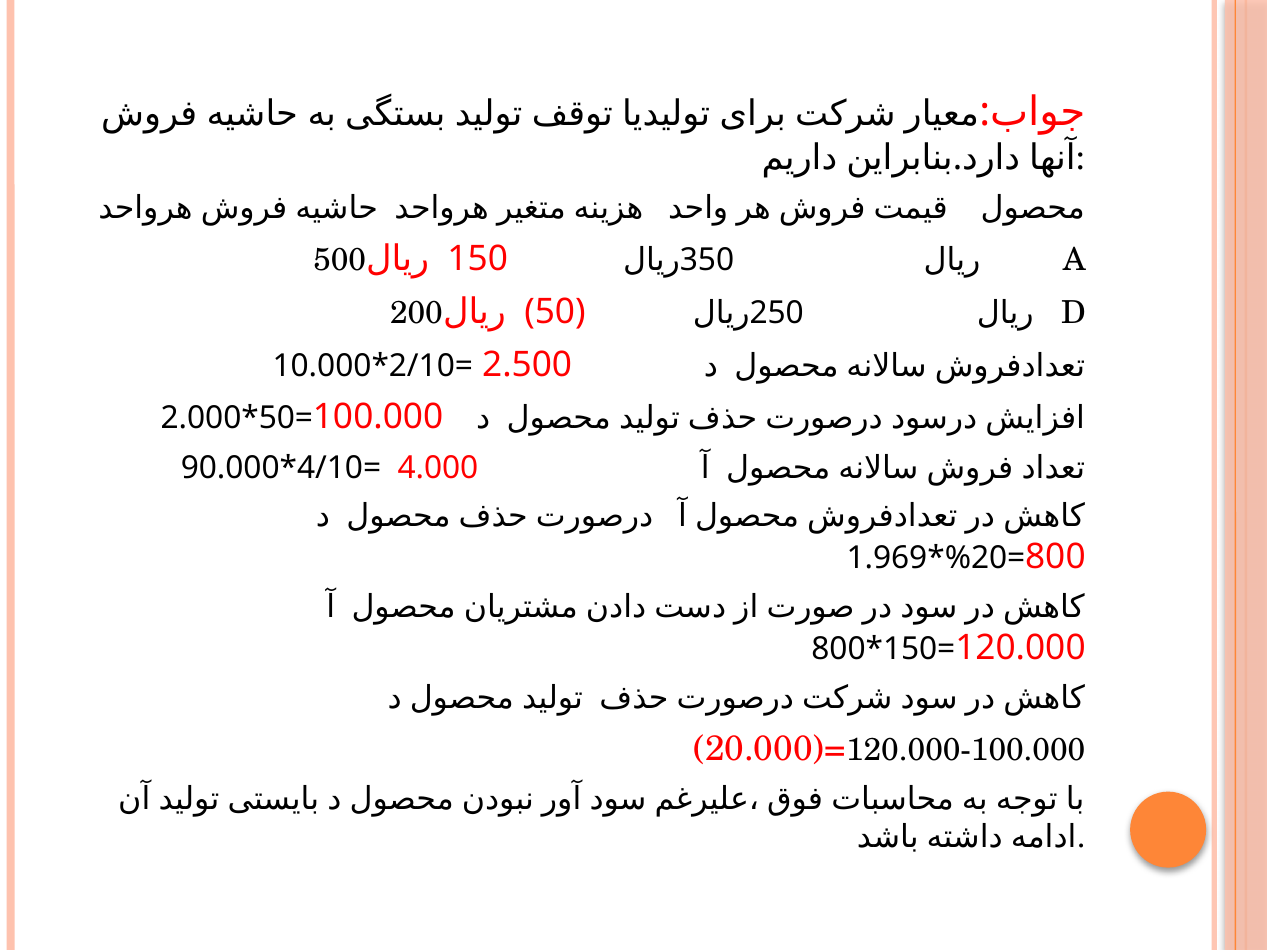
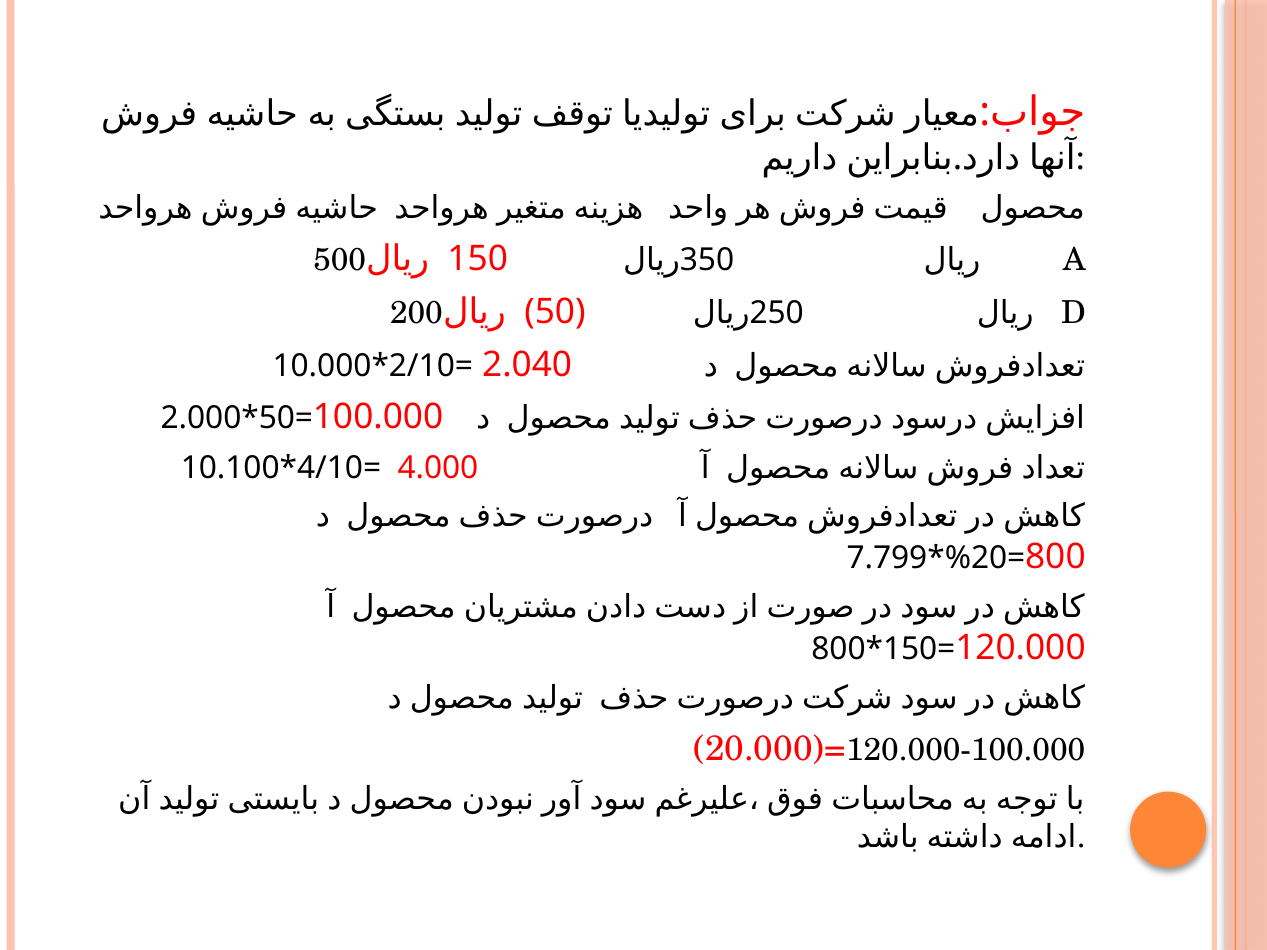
2.500: 2.500 -> 2.040
90.000: 90.000 -> 10.100
1.969: 1.969 -> 7.799
